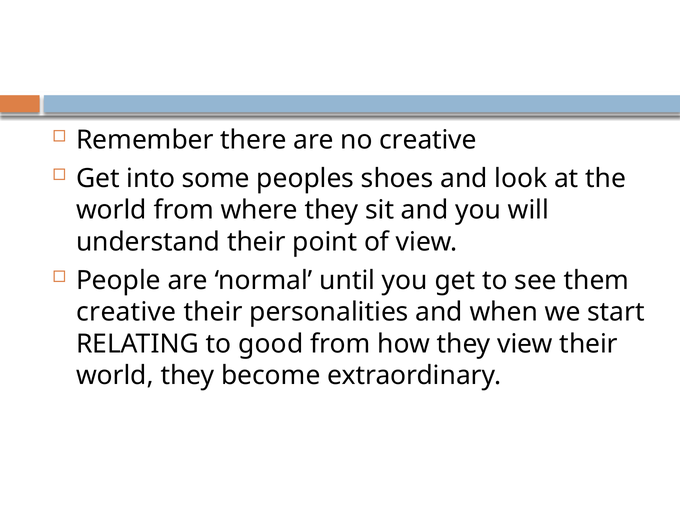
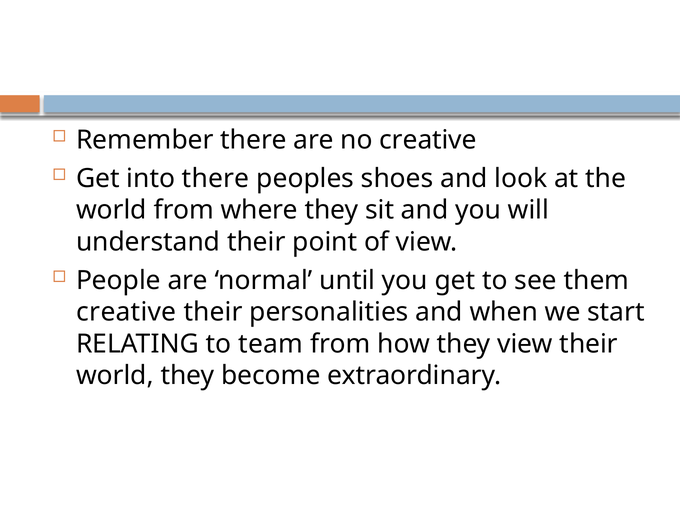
into some: some -> there
good: good -> team
